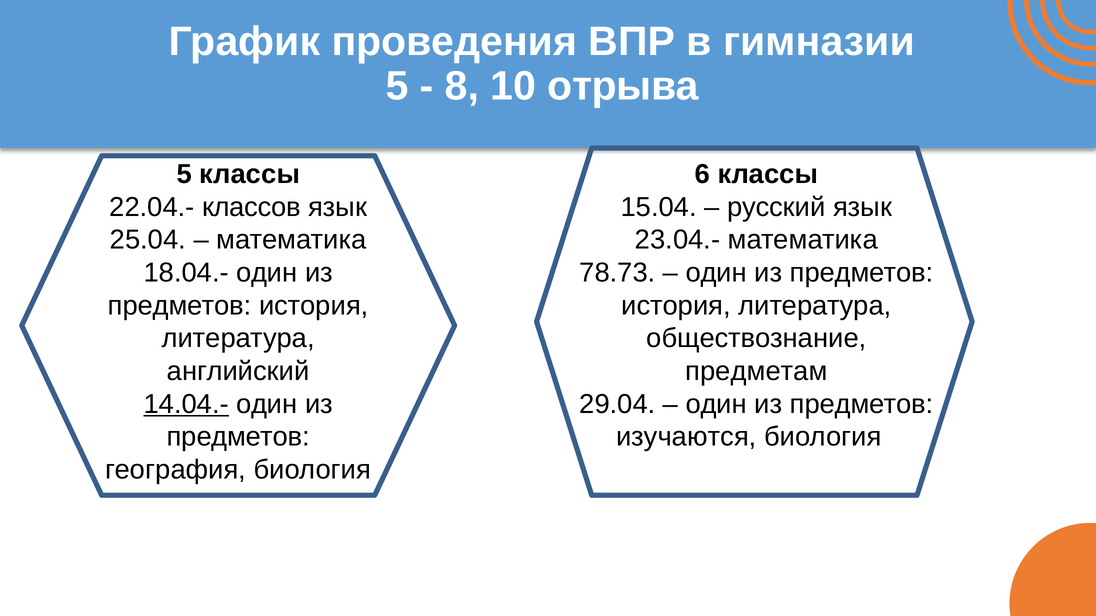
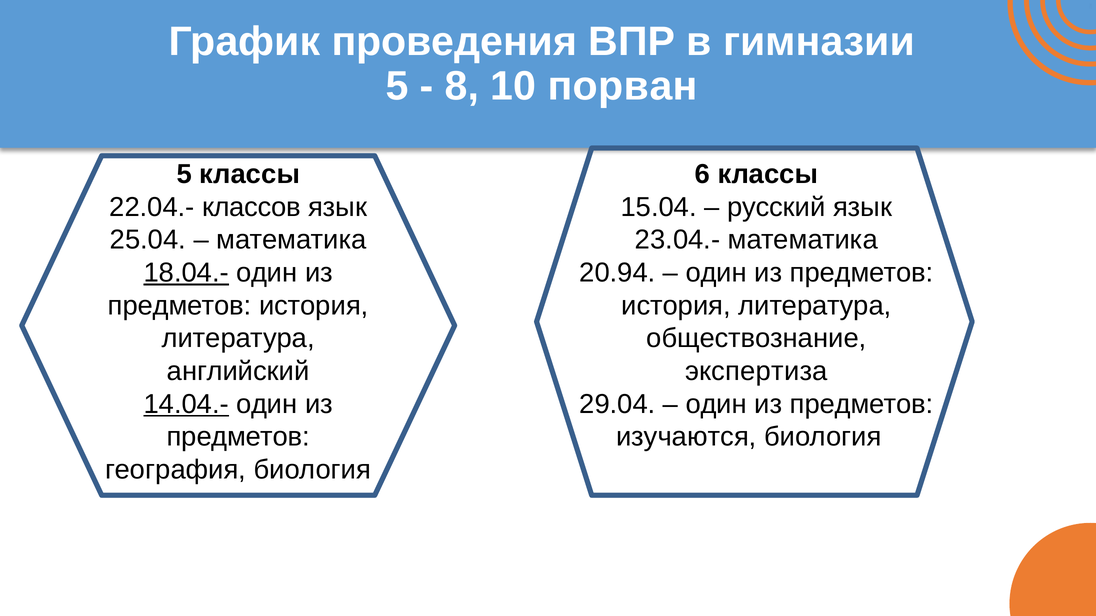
отрыва: отрыва -> порван
18.04.- underline: none -> present
78.73: 78.73 -> 20.94
предметам: предметам -> экспертиза
